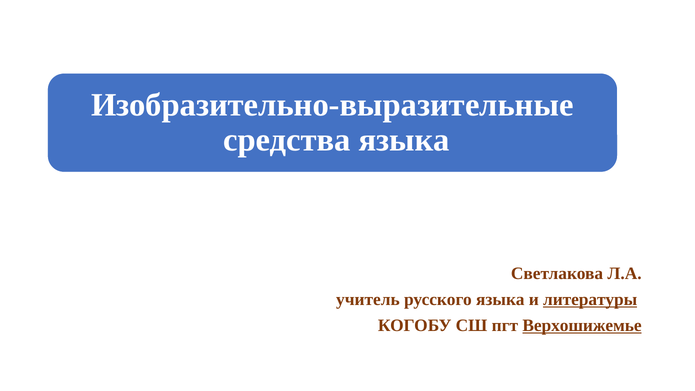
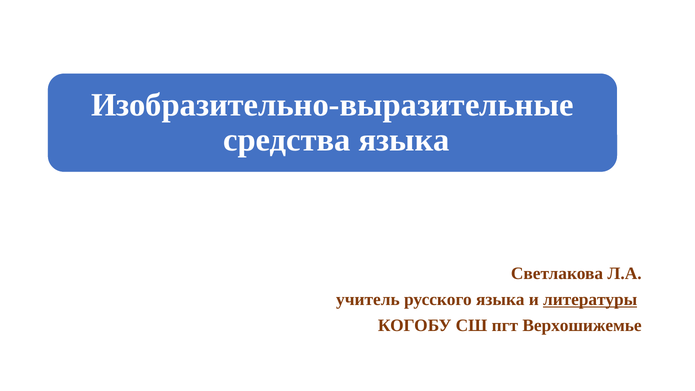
Верхошижемье underline: present -> none
